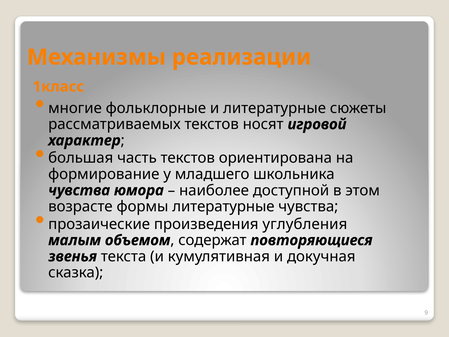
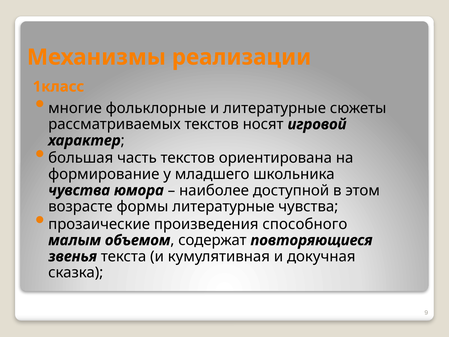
углубления: углубления -> способного
